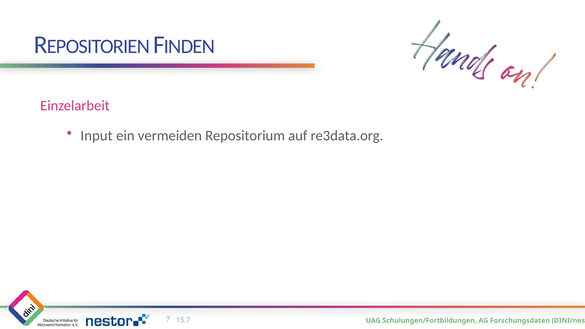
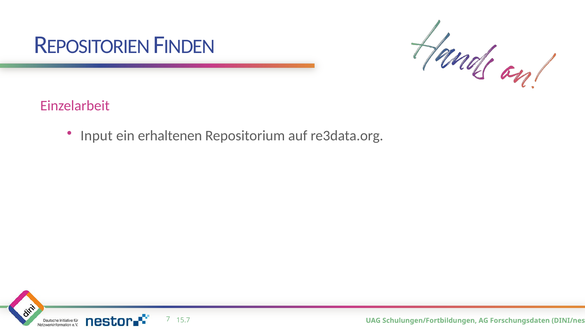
vermeiden: vermeiden -> erhaltenen
